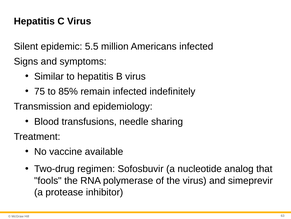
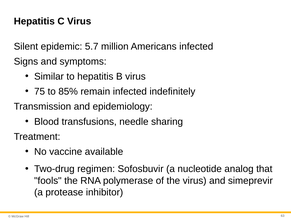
5.5: 5.5 -> 5.7
